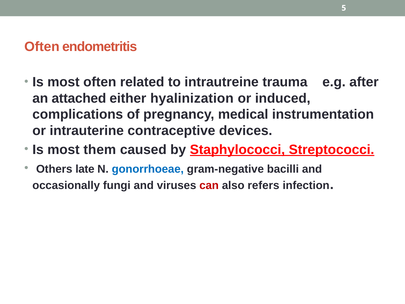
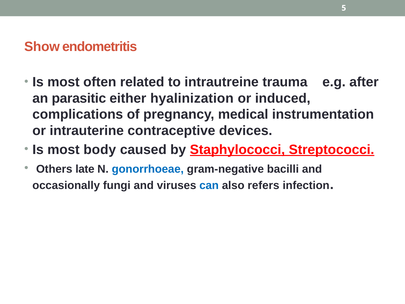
Often at (42, 47): Often -> Show
attached: attached -> parasitic
them: them -> body
can colour: red -> blue
